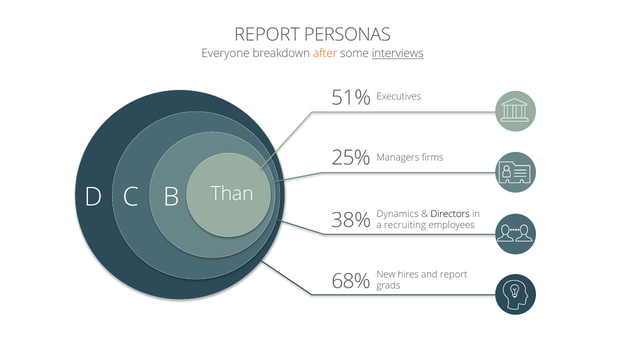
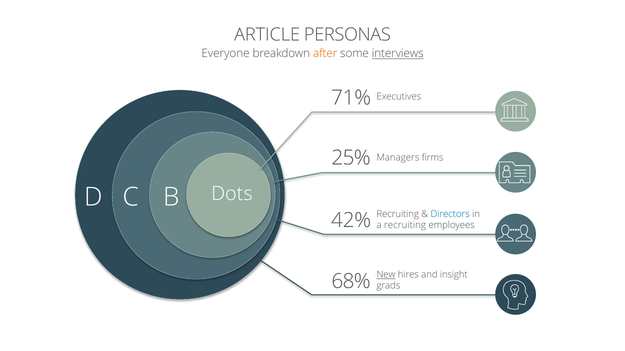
REPORT at (267, 35): REPORT -> ARTICLE
51%: 51% -> 71%
Than: Than -> Dots
Dynamics at (398, 215): Dynamics -> Recruiting
Directors colour: black -> blue
38%: 38% -> 42%
New underline: none -> present
and report: report -> insight
